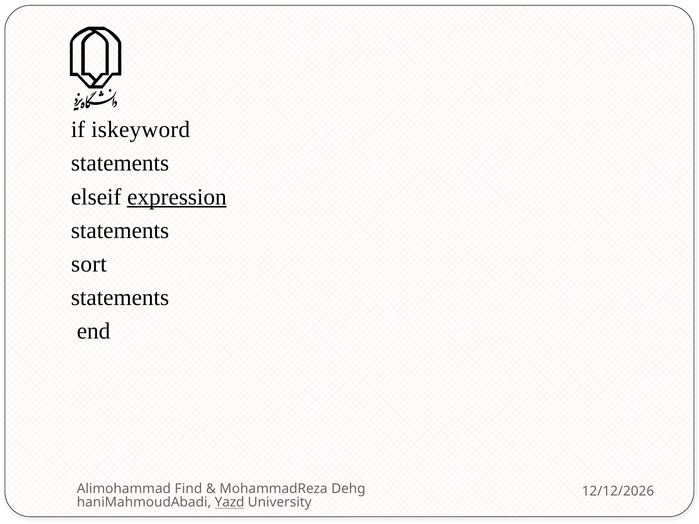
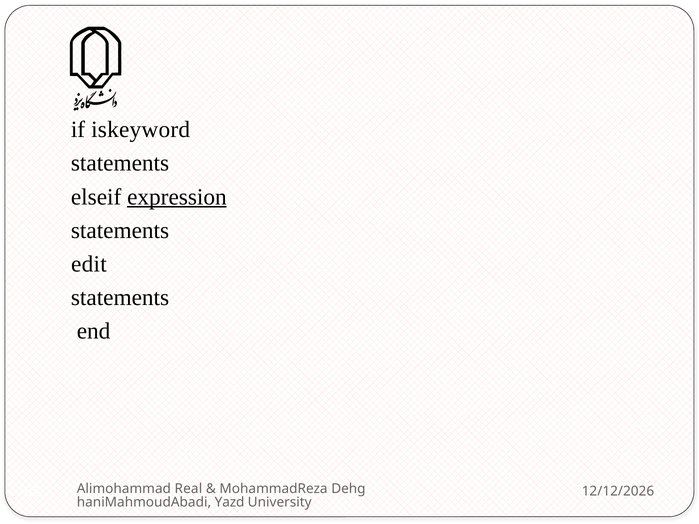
sort: sort -> edit
Find: Find -> Real
Yazd underline: present -> none
